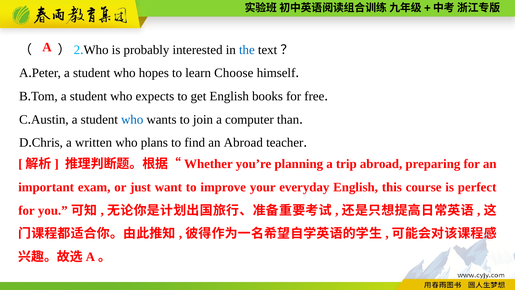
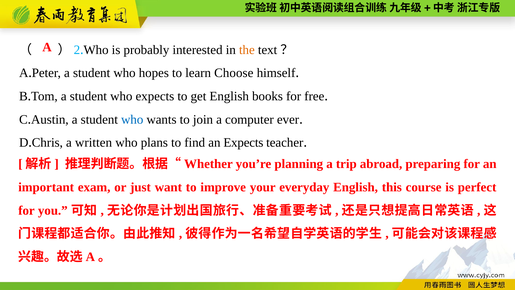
the colour: blue -> orange
than: than -> ever
an Abroad: Abroad -> Expects
